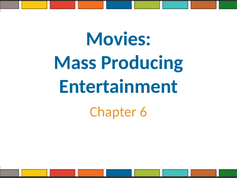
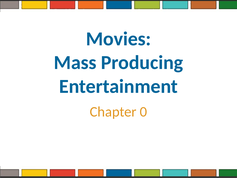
6: 6 -> 0
